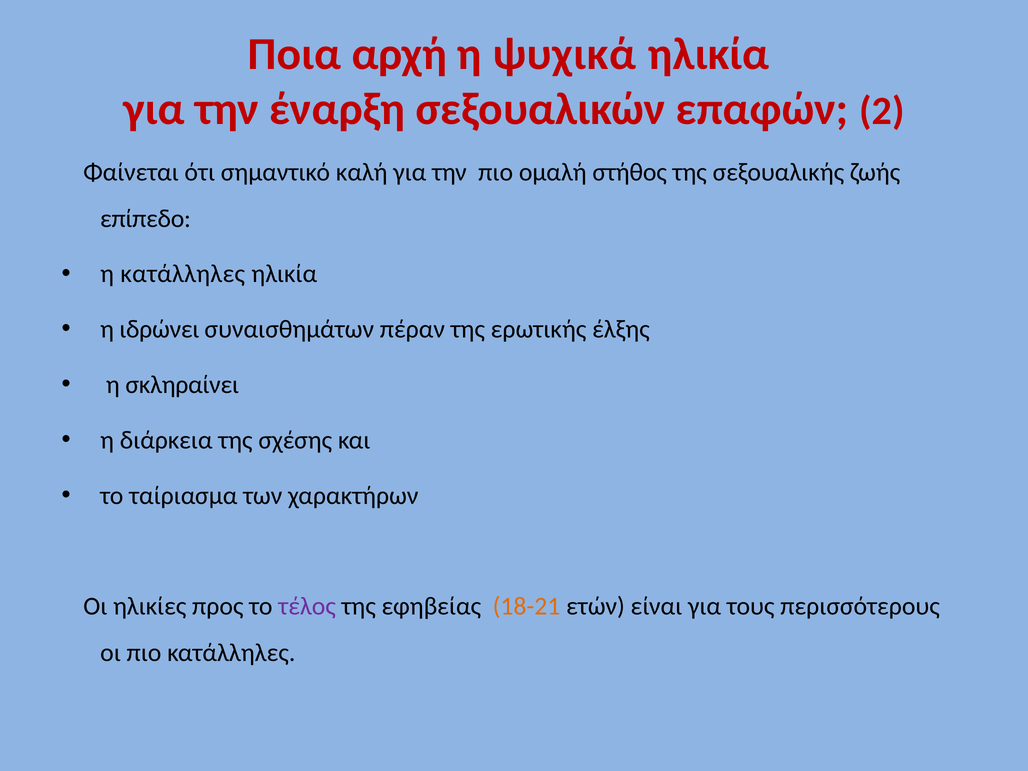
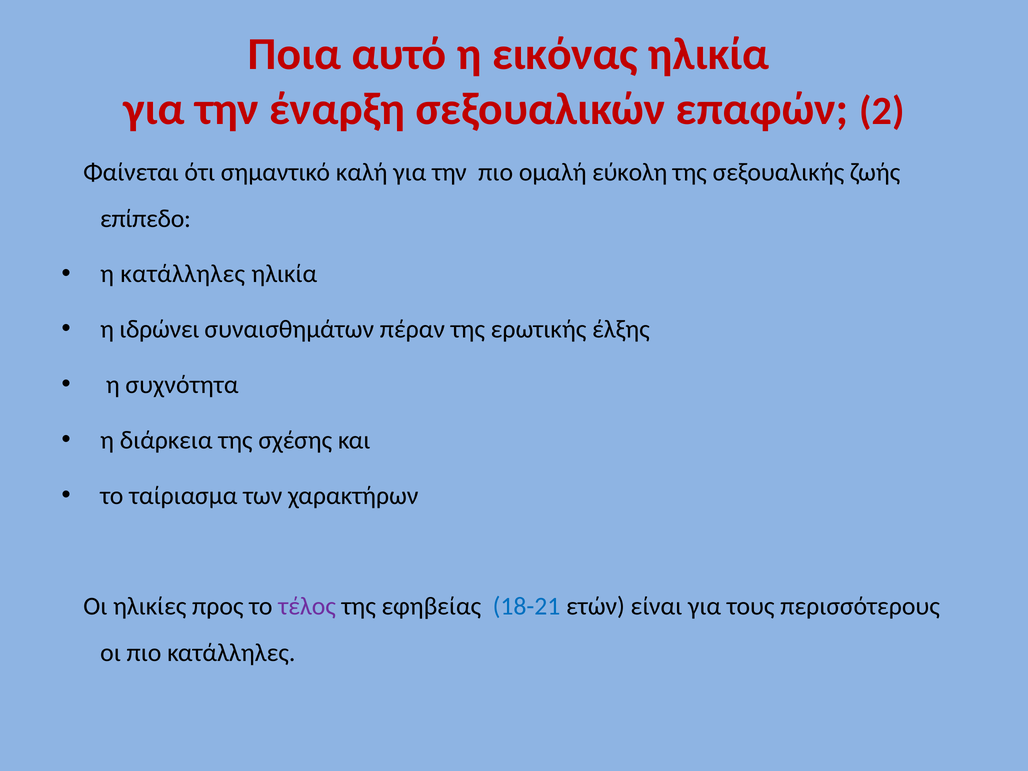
αρχή: αρχή -> αυτό
ψυχικά: ψυχικά -> εικόνας
στήθος: στήθος -> εύκολη
σκληραίνει: σκληραίνει -> συχνότητα
18-21 colour: orange -> blue
